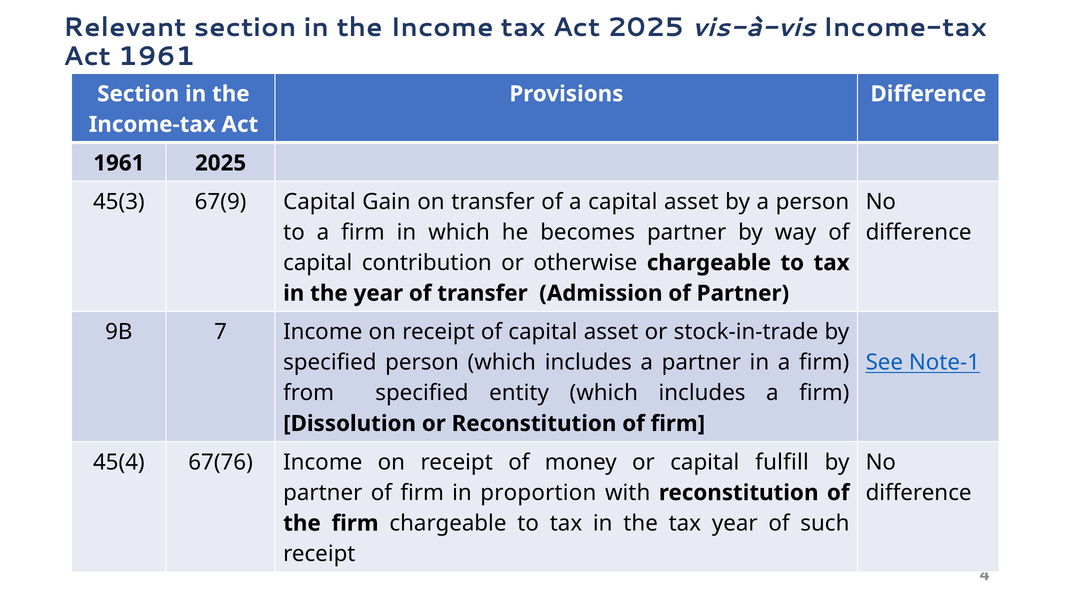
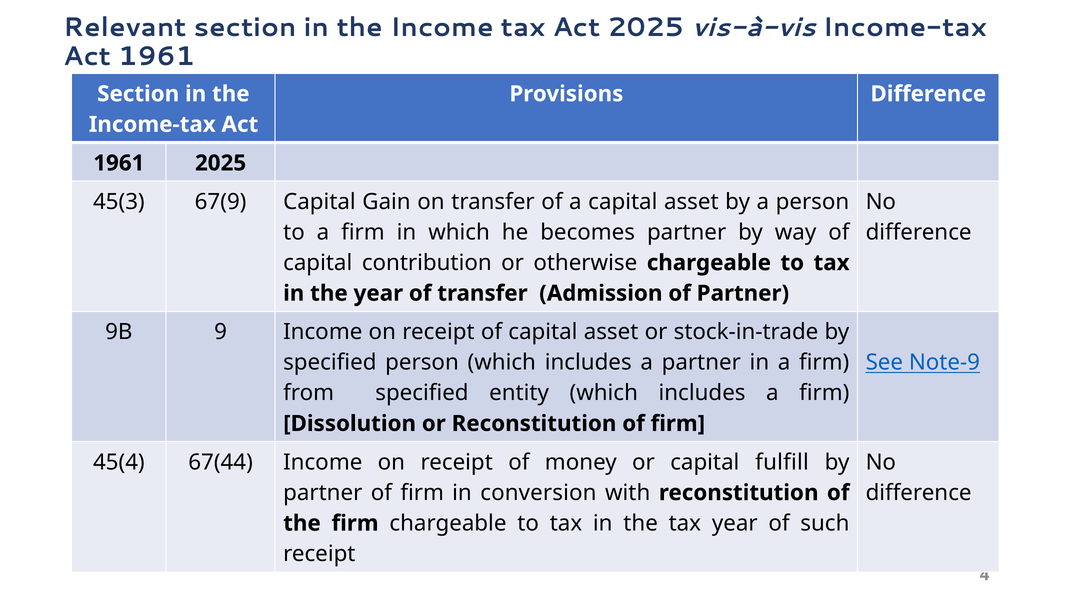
7: 7 -> 9
Note-1: Note-1 -> Note-9
67(76: 67(76 -> 67(44
proportion: proportion -> conversion
